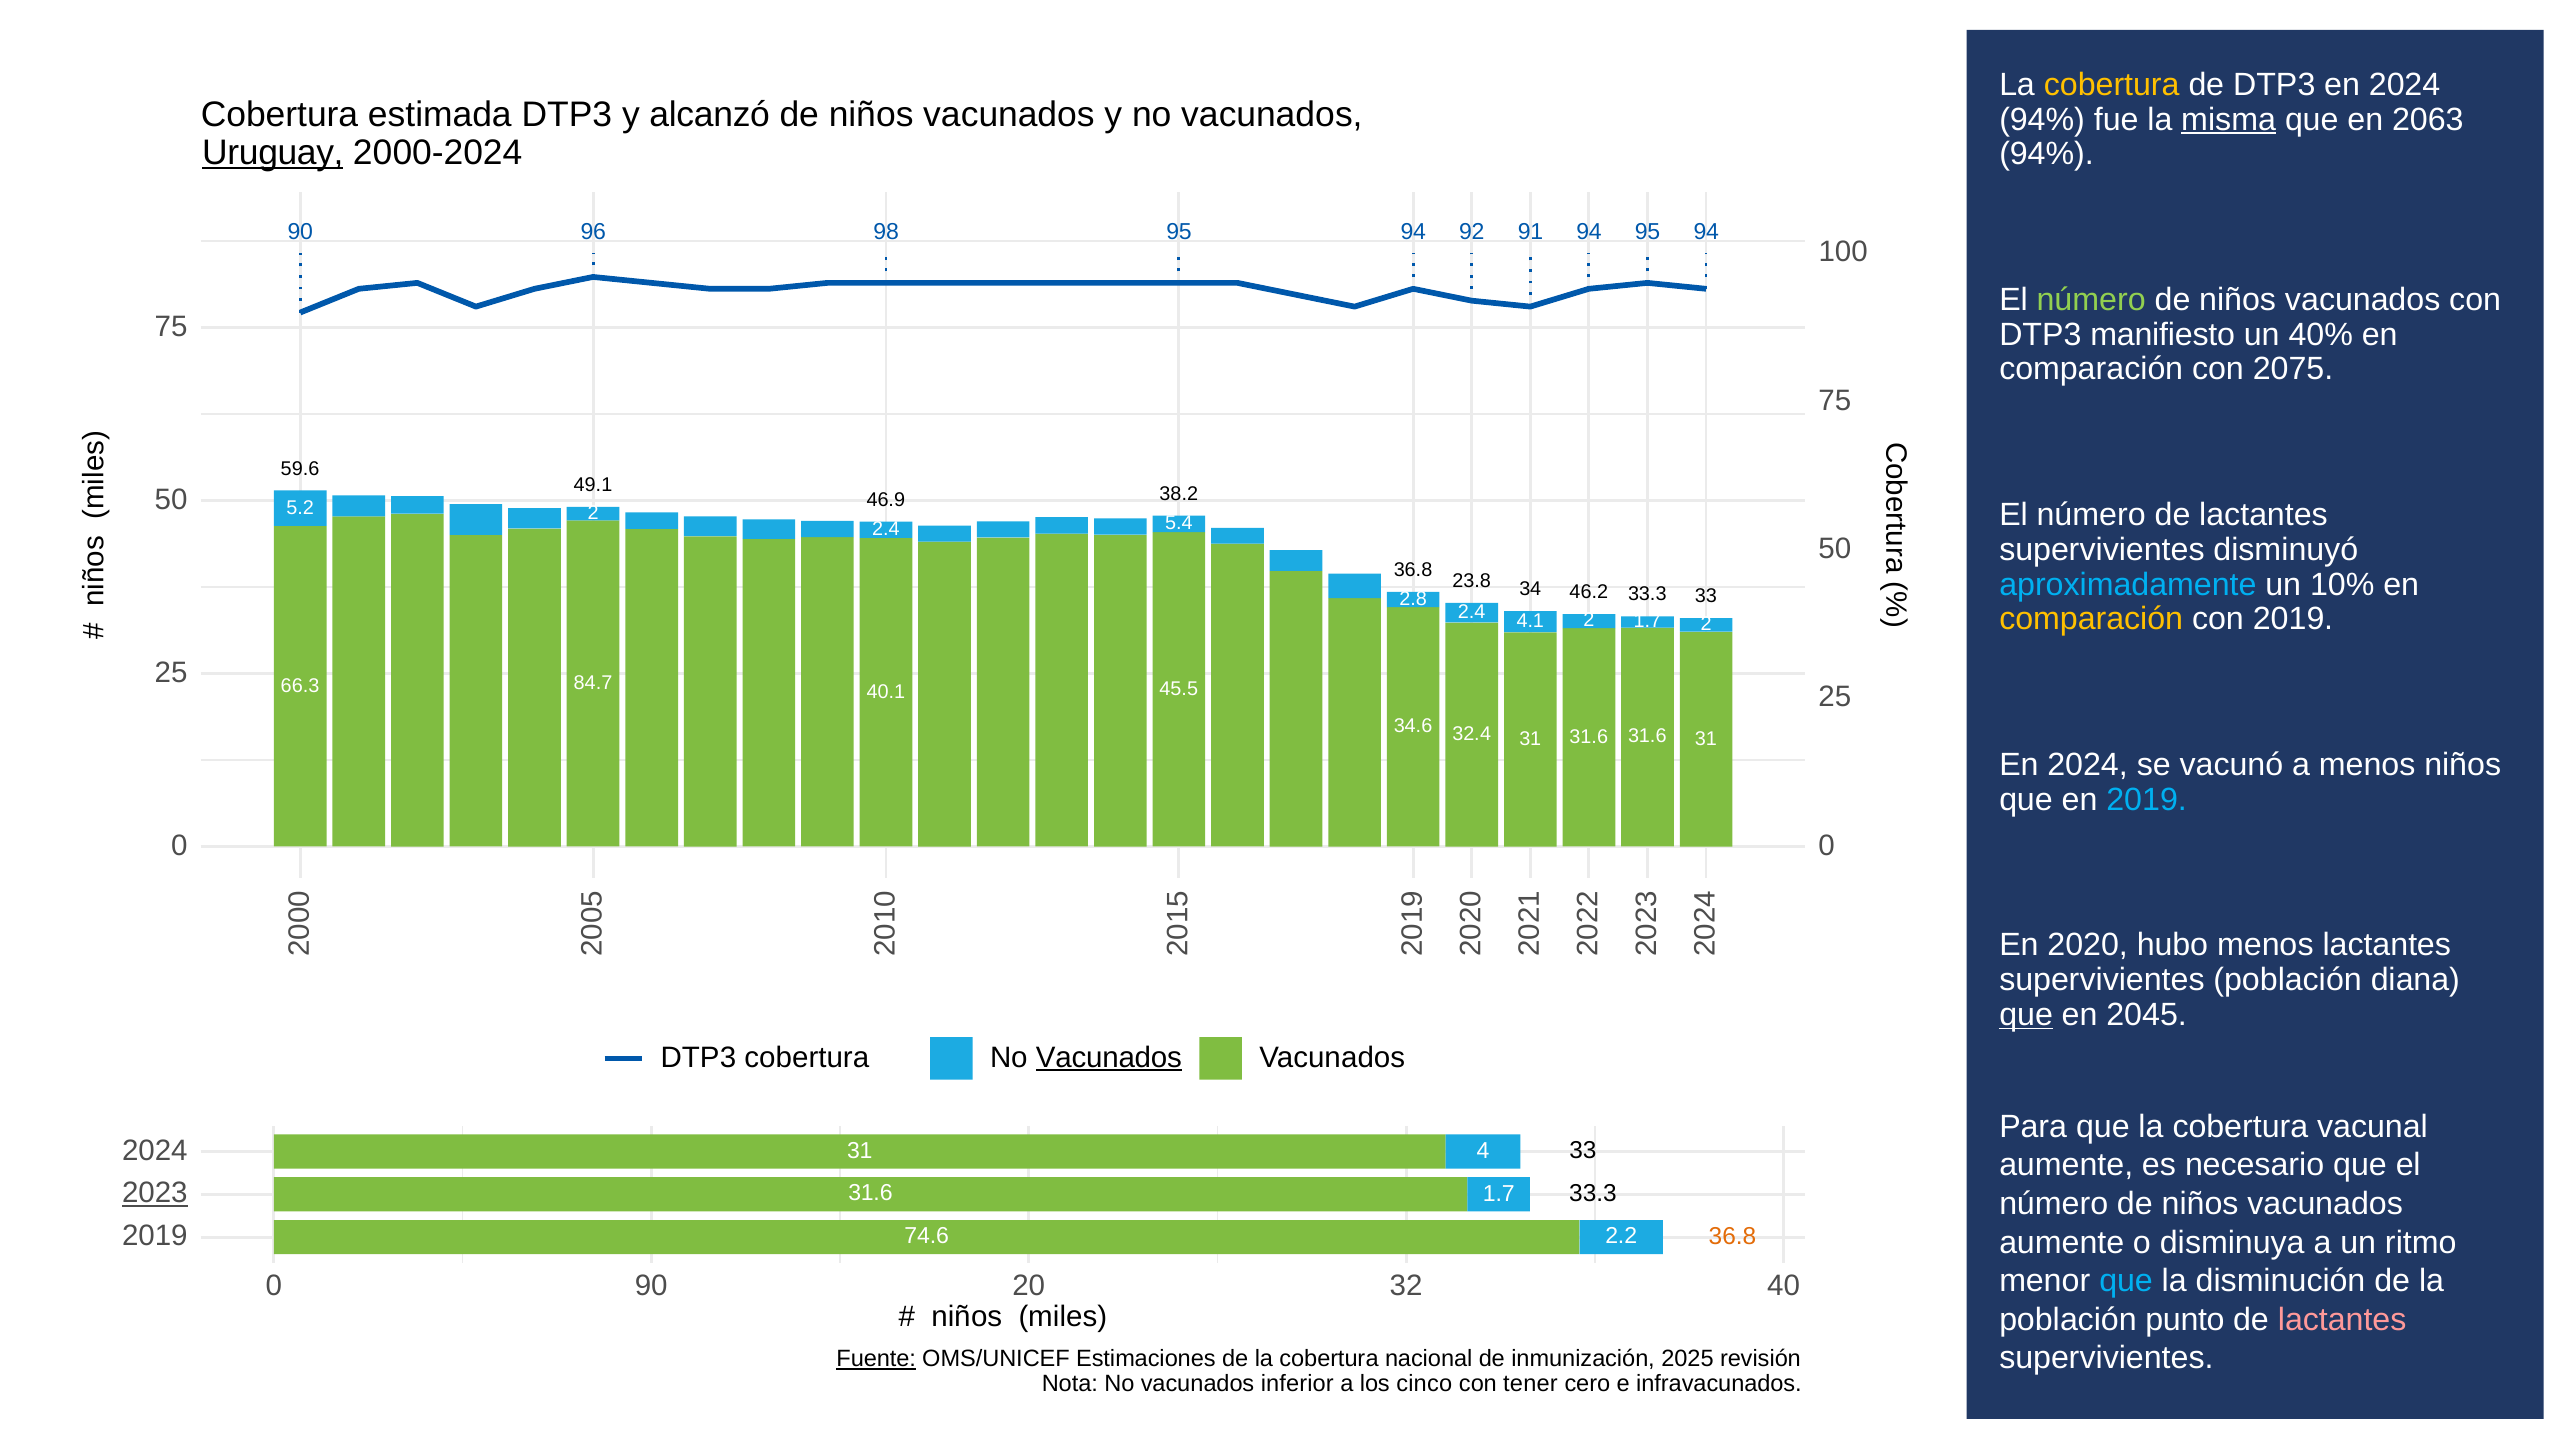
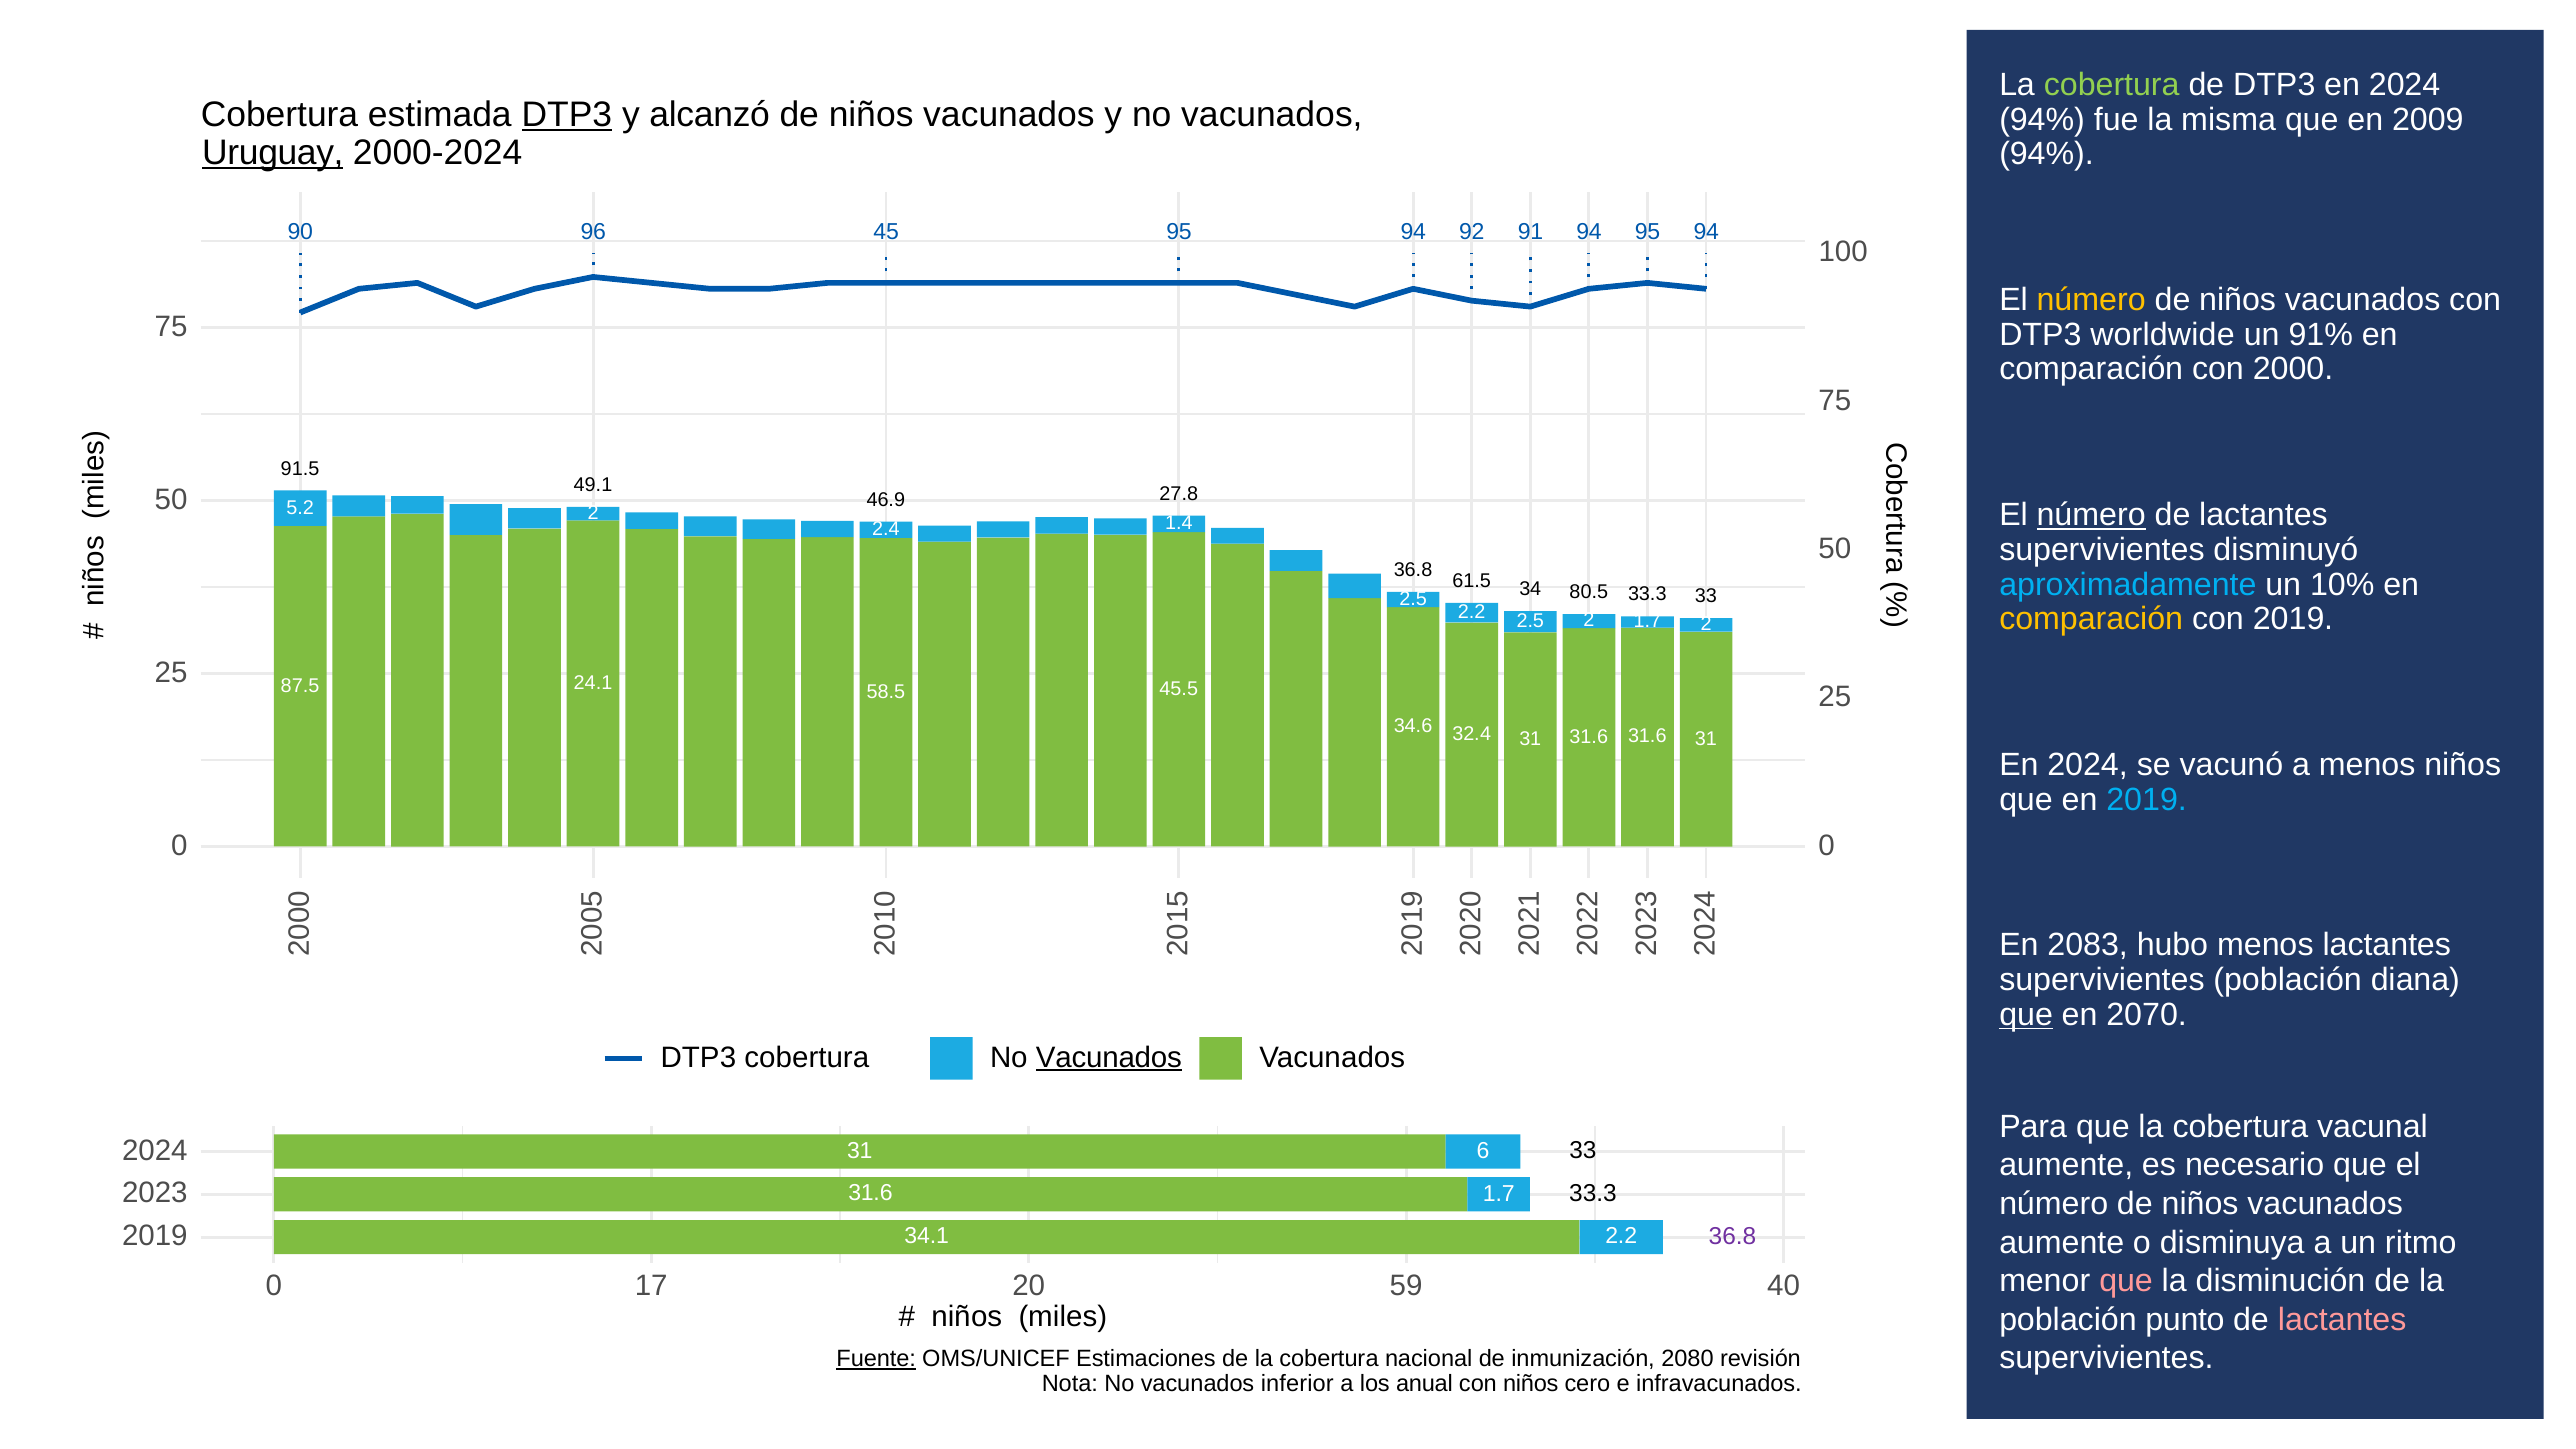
cobertura at (2112, 85) colour: yellow -> light green
DTP3 at (567, 114) underline: none -> present
misma underline: present -> none
2063: 2063 -> 2009
98: 98 -> 45
número at (2091, 300) colour: light green -> yellow
manifiesto: manifiesto -> worldwide
40%: 40% -> 91%
2075: 2075 -> 2000
59.6: 59.6 -> 91.5
38.2: 38.2 -> 27.8
número at (2091, 515) underline: none -> present
5.4: 5.4 -> 1.4
23.8: 23.8 -> 61.5
46.2: 46.2 -> 80.5
2.8 at (1413, 599): 2.8 -> 2.5
2.4 at (1472, 612): 2.4 -> 2.2
4.1 at (1530, 621): 4.1 -> 2.5
84.7: 84.7 -> 24.1
66.3: 66.3 -> 87.5
40.1: 40.1 -> 58.5
2020: 2020 -> 2083
2045: 2045 -> 2070
31 4: 4 -> 6
2023 underline: present -> none
36.8 at (1732, 1236) colour: orange -> purple
74.6: 74.6 -> 34.1
que at (2126, 1281) colour: light blue -> pink
0 90: 90 -> 17
32: 32 -> 59
2025: 2025 -> 2080
cinco: cinco -> anual
con tener: tener -> niños
